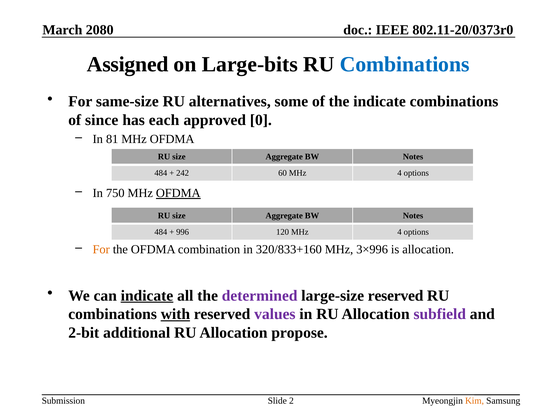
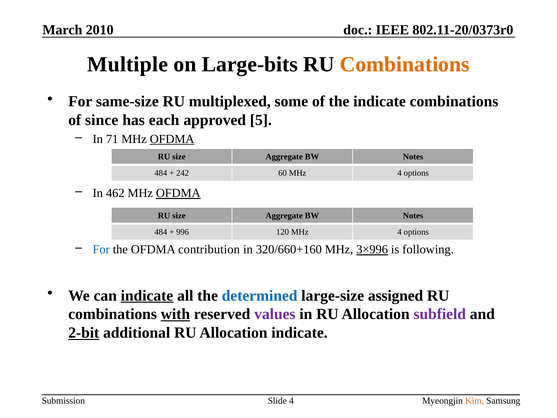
2080: 2080 -> 2010
Assigned: Assigned -> Multiple
Combinations at (405, 64) colour: blue -> orange
alternatives: alternatives -> multiplexed
0: 0 -> 5
81: 81 -> 71
OFDMA at (172, 139) underline: none -> present
750: 750 -> 462
For at (101, 249) colour: orange -> blue
combination: combination -> contribution
320/833+160: 320/833+160 -> 320/660+160
3×996 underline: none -> present
is allocation: allocation -> following
determined colour: purple -> blue
large-size reserved: reserved -> assigned
2-bit underline: none -> present
Allocation propose: propose -> indicate
Slide 2: 2 -> 4
